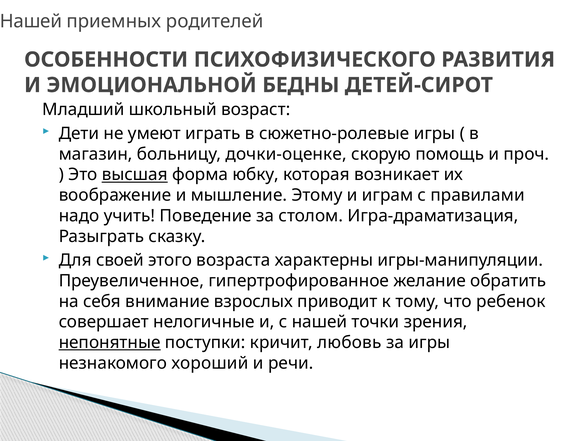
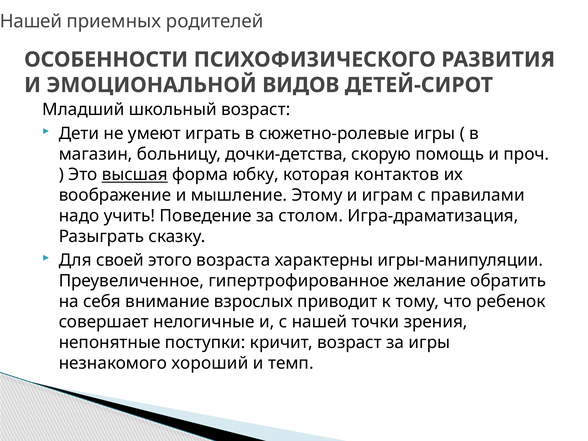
БЕДНЫ: БЕДНЫ -> ВИДОВ
дочки-оценке: дочки-оценке -> дочки-детства
возникает: возникает -> контактов
непонятные underline: present -> none
кричит любовь: любовь -> возраст
речи: речи -> темп
